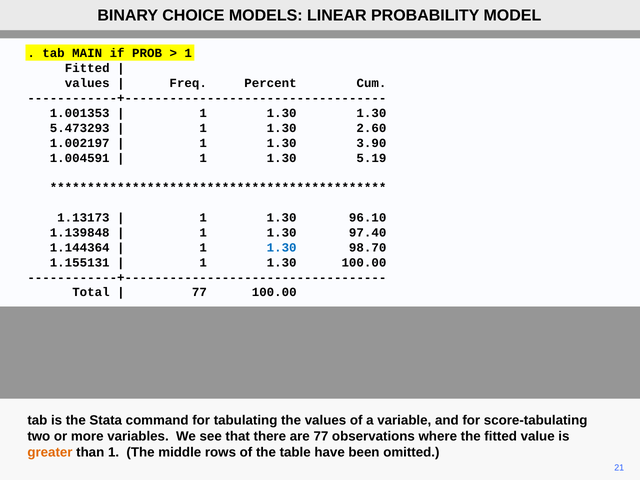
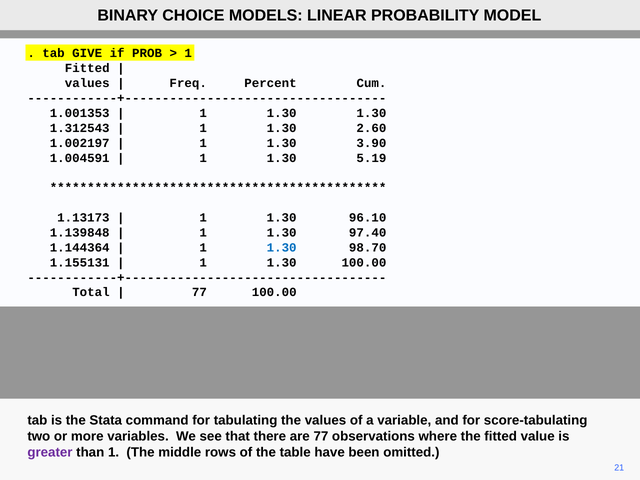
MAIN: MAIN -> GIVE
5.473293: 5.473293 -> 1.312543
greater colour: orange -> purple
